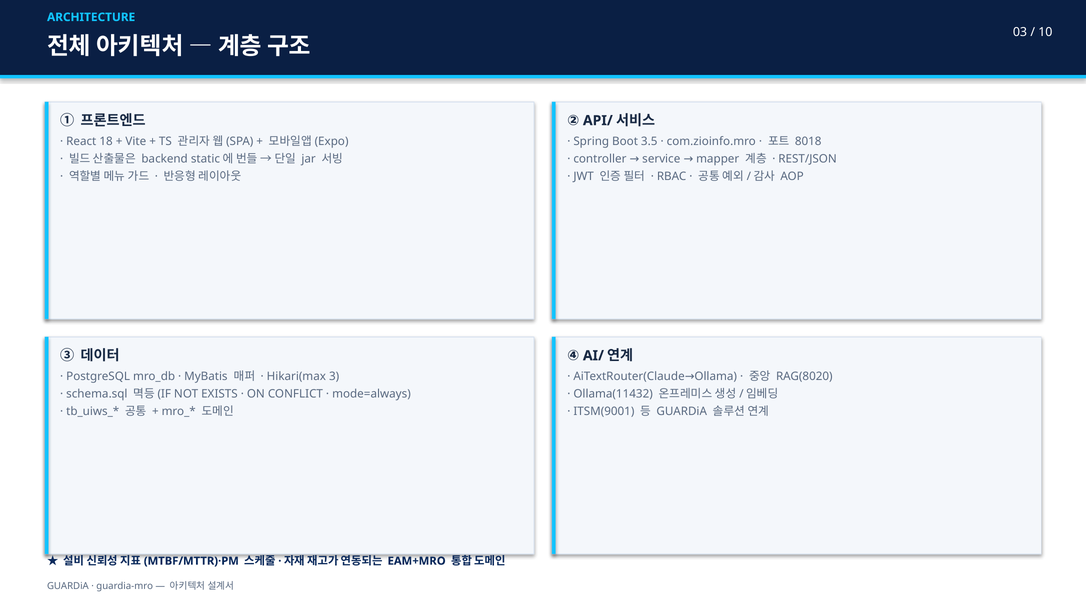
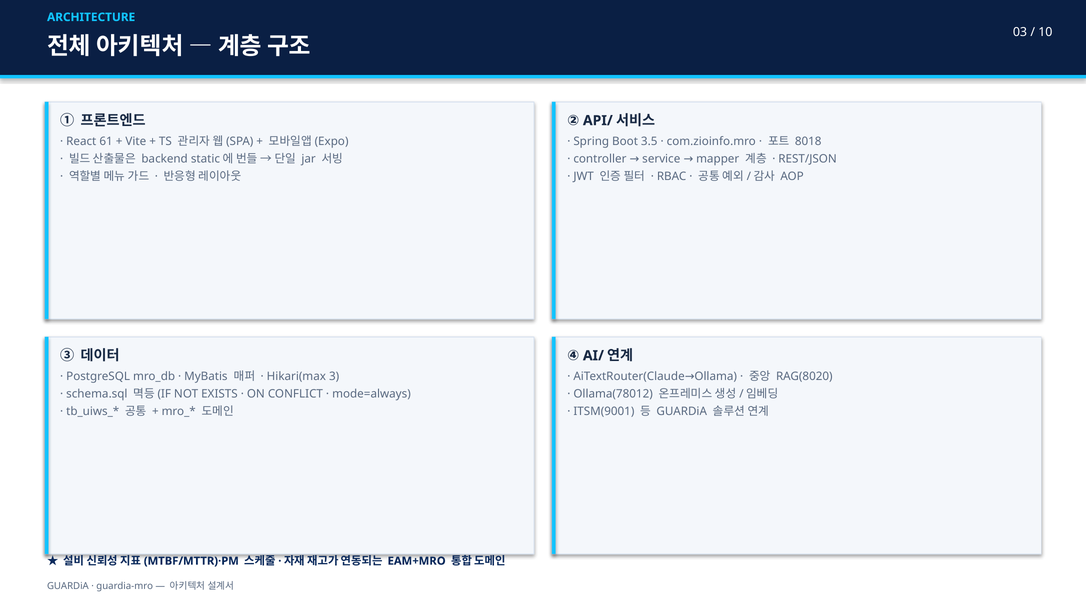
18: 18 -> 61
Ollama(11432: Ollama(11432 -> Ollama(78012
